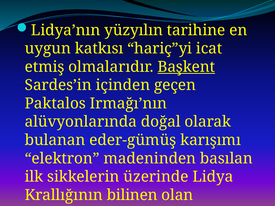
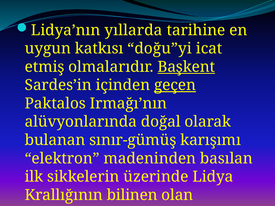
yüzyılın: yüzyılın -> yıllarda
hariç”yi: hariç”yi -> doğu”yi
geçen underline: none -> present
eder-gümüş: eder-gümüş -> sınır-gümüş
